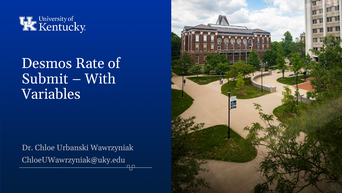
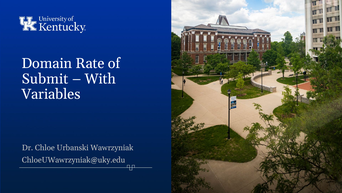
Desmos: Desmos -> Domain
